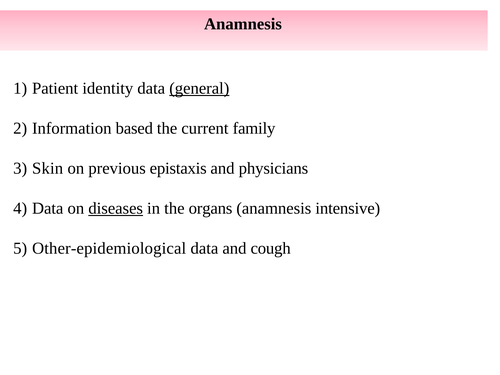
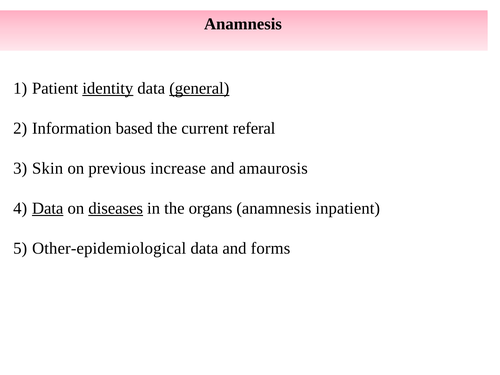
identity underline: none -> present
family: family -> referal
epistaxis: epistaxis -> increase
physicians: physicians -> amaurosis
Data at (48, 208) underline: none -> present
intensive: intensive -> inpatient
cough: cough -> forms
